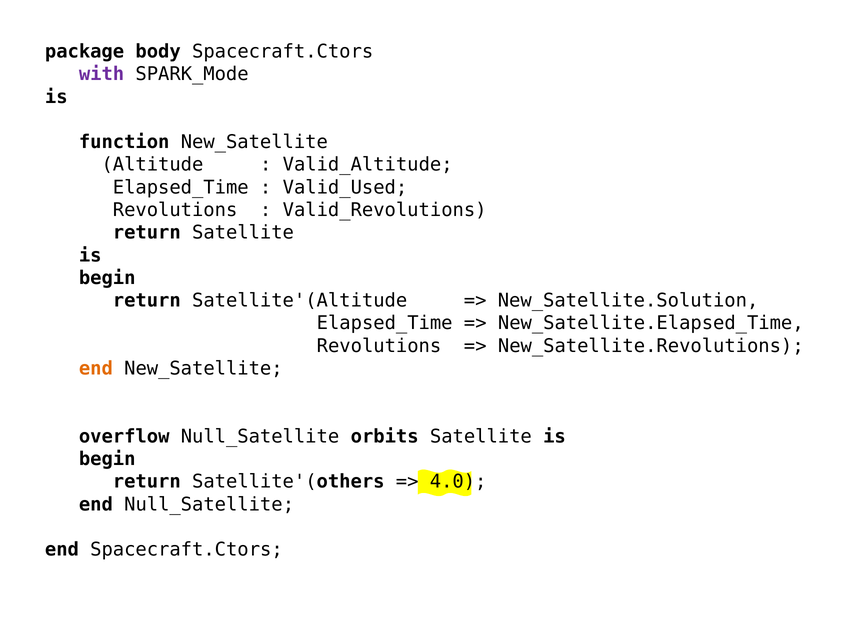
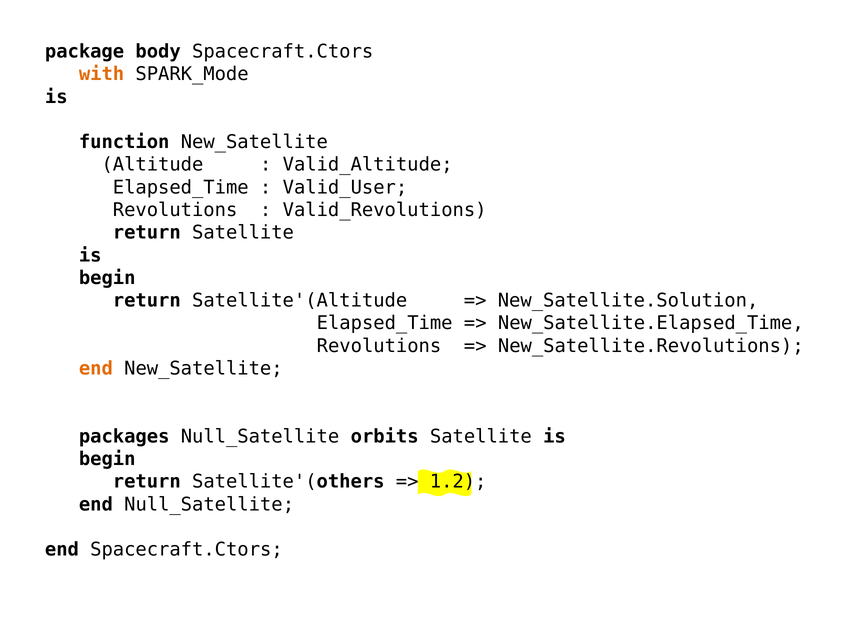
with colour: purple -> orange
Valid_Used: Valid_Used -> Valid_User
overflow: overflow -> packages
4.0: 4.0 -> 1.2
